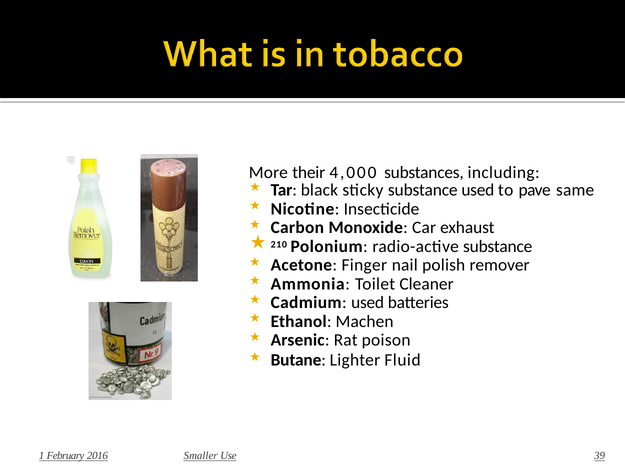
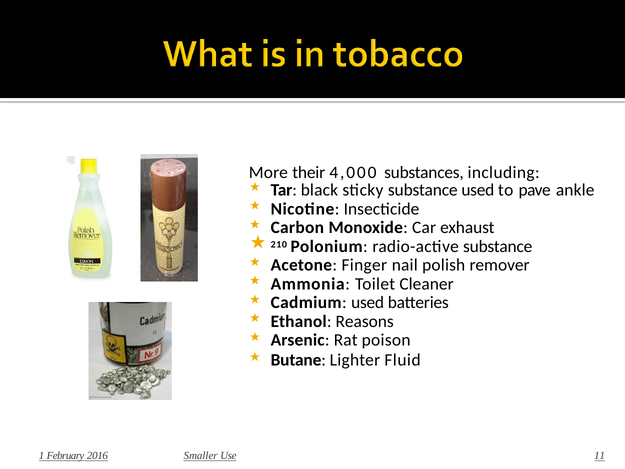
same: same -> ankle
Machen: Machen -> Reasons
39: 39 -> 11
